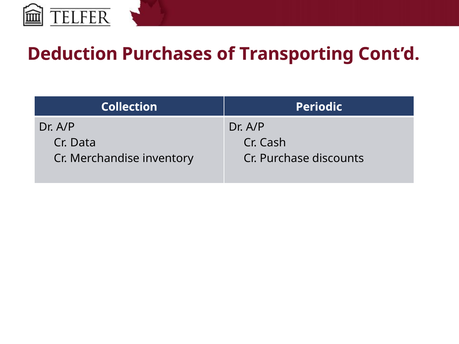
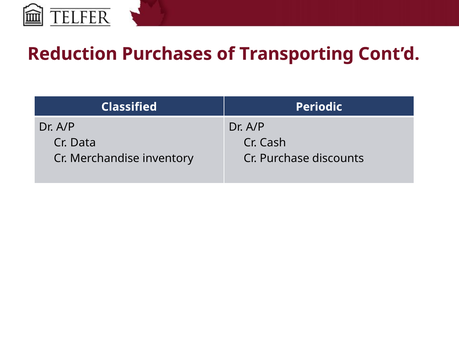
Deduction: Deduction -> Reduction
Collection: Collection -> Classified
